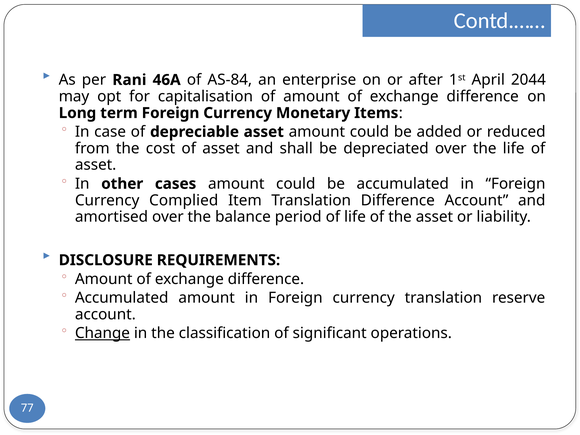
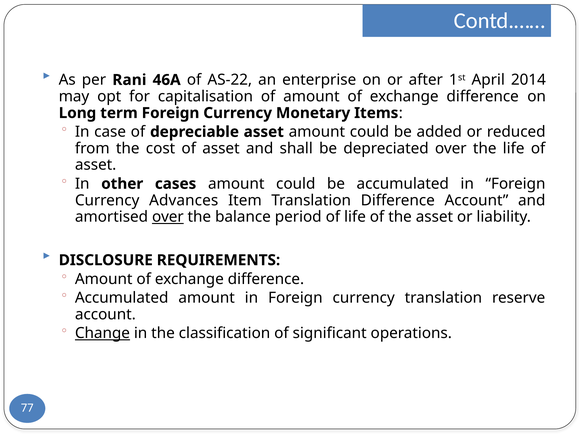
AS-84: AS-84 -> AS-22
2044: 2044 -> 2014
Complied: Complied -> Advances
over at (168, 217) underline: none -> present
